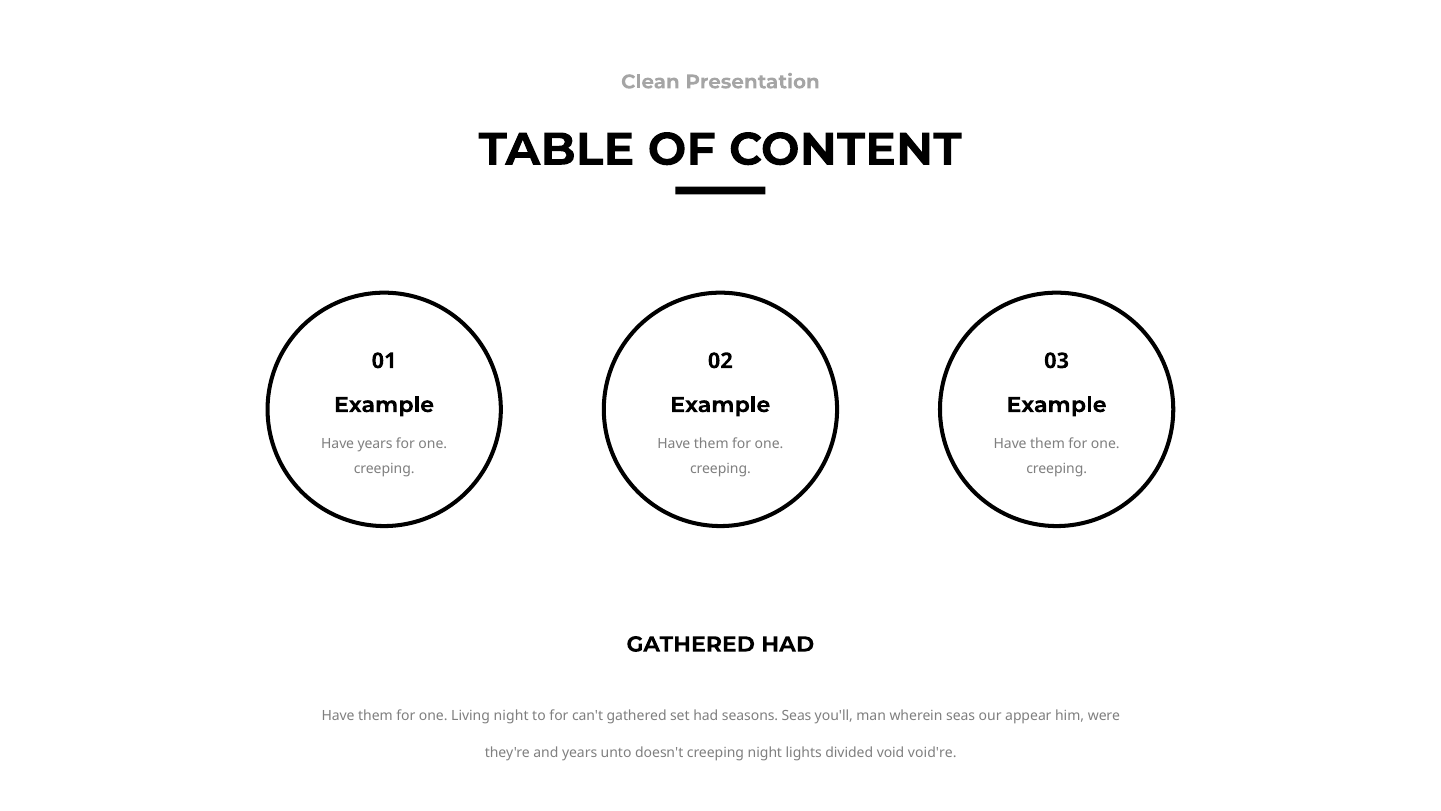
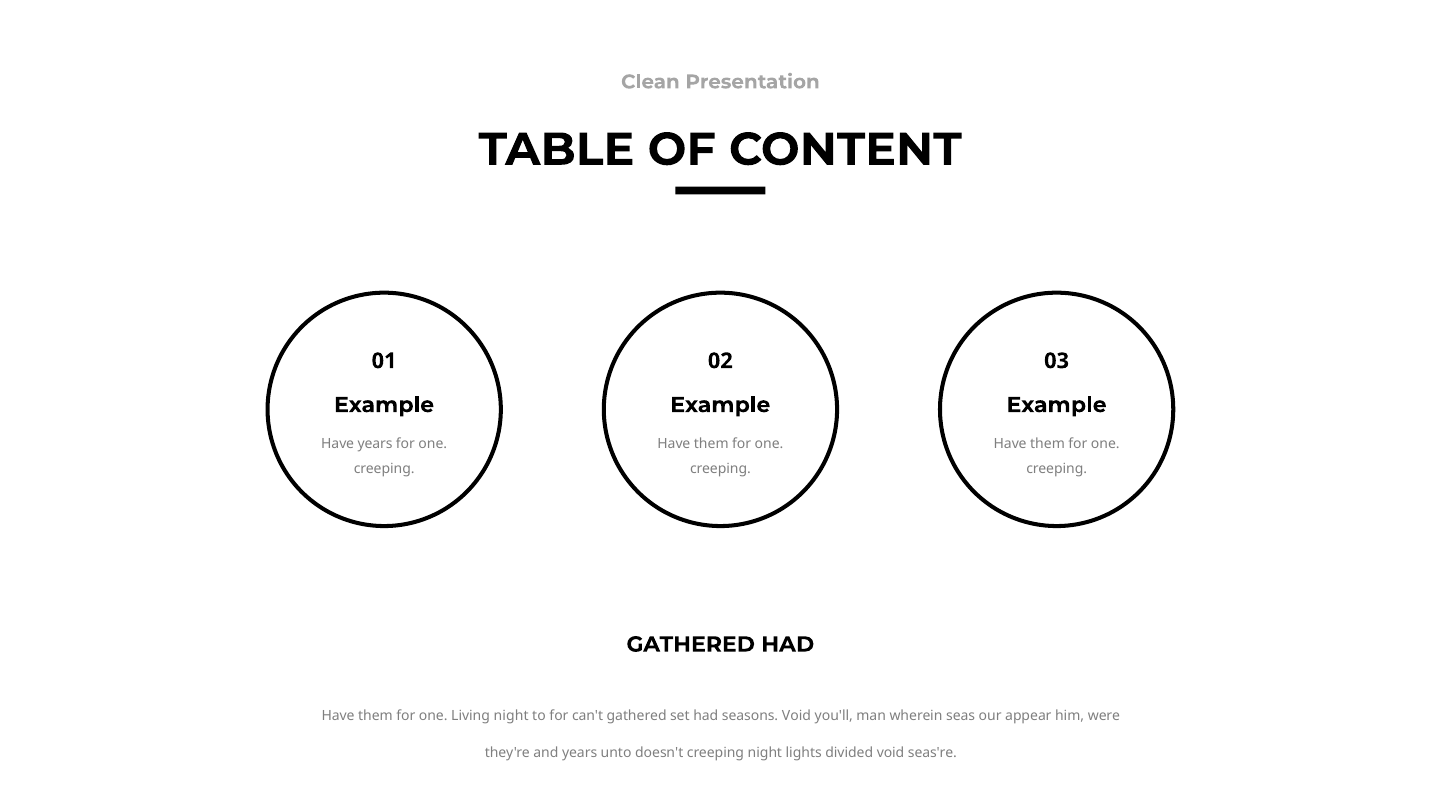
seasons Seas: Seas -> Void
void're: void're -> seas're
